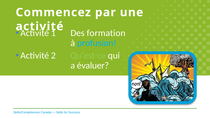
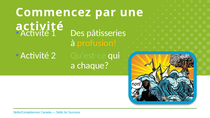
formation: formation -> pâtisseries
profusion colour: light blue -> yellow
évaluer: évaluer -> chaque
